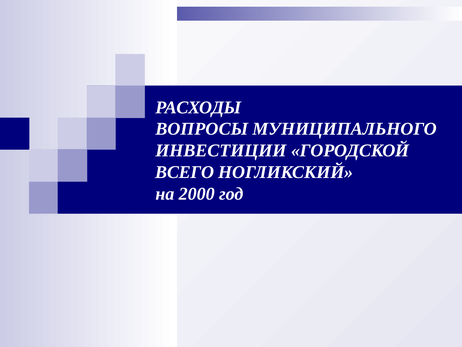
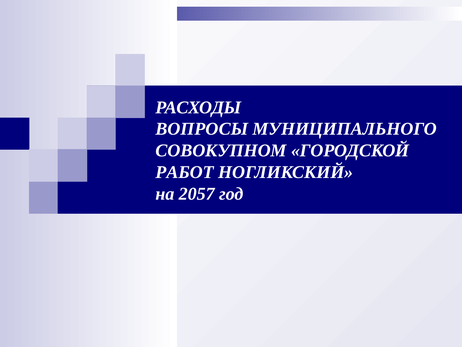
ИНВЕСТИЦИИ: ИНВЕСТИЦИИ -> СОВОКУПНОМ
ВСЕГО: ВСЕГО -> РАБОТ
2000: 2000 -> 2057
